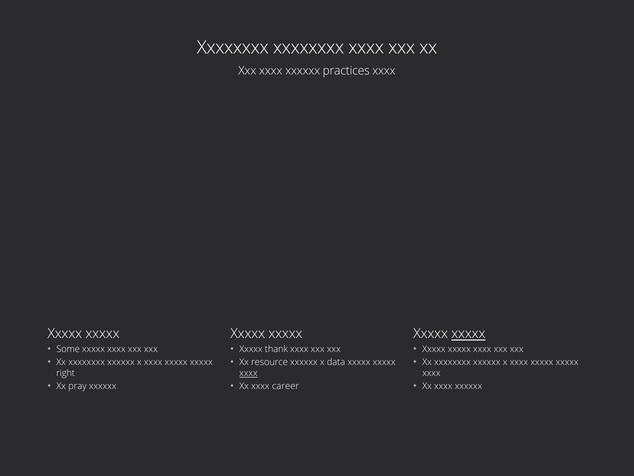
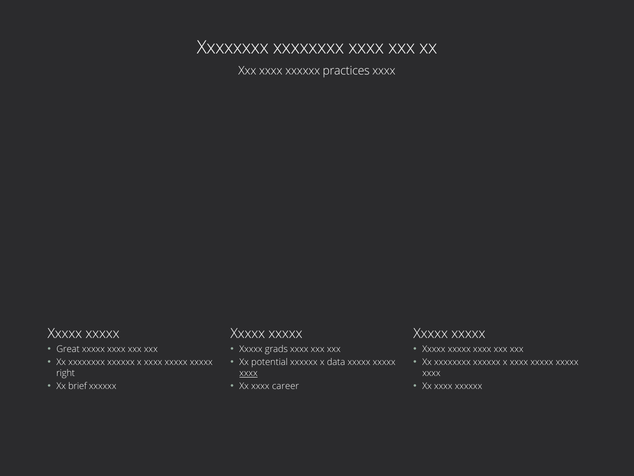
xxxxx at (468, 334) underline: present -> none
Some: Some -> Great
thank: thank -> grads
resource: resource -> potential
pray: pray -> brief
